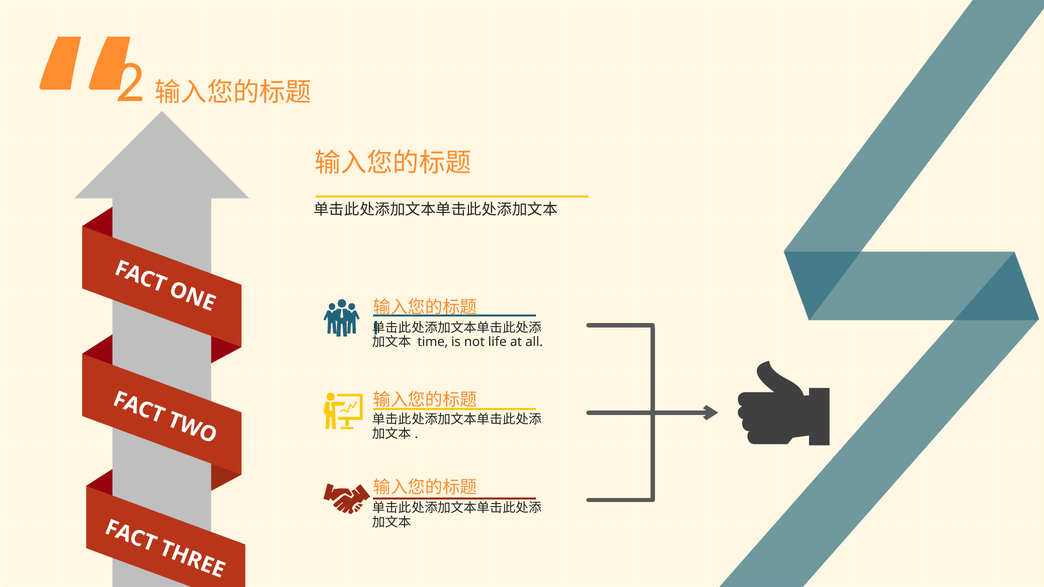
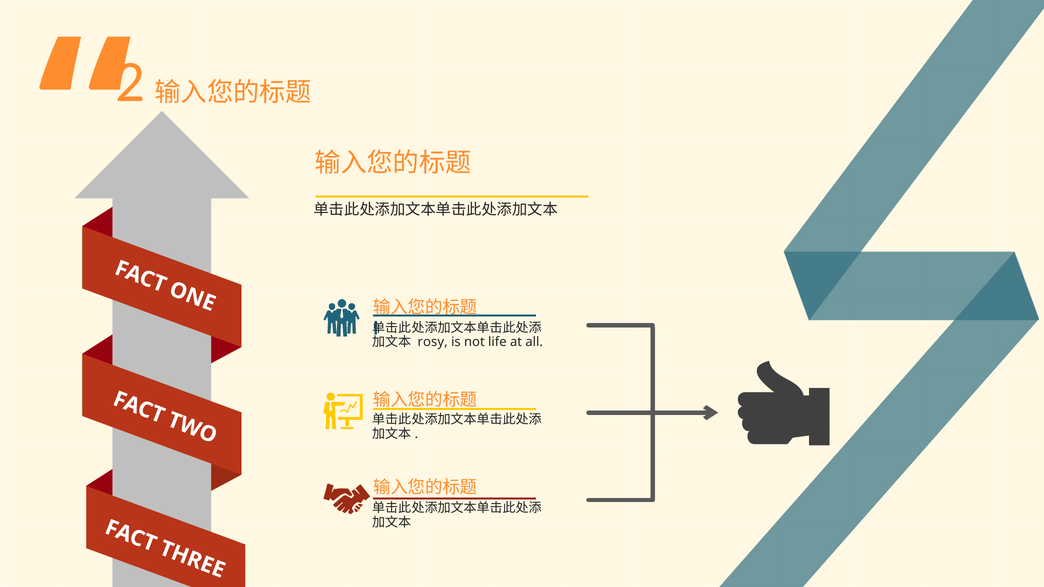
time: time -> rosy
